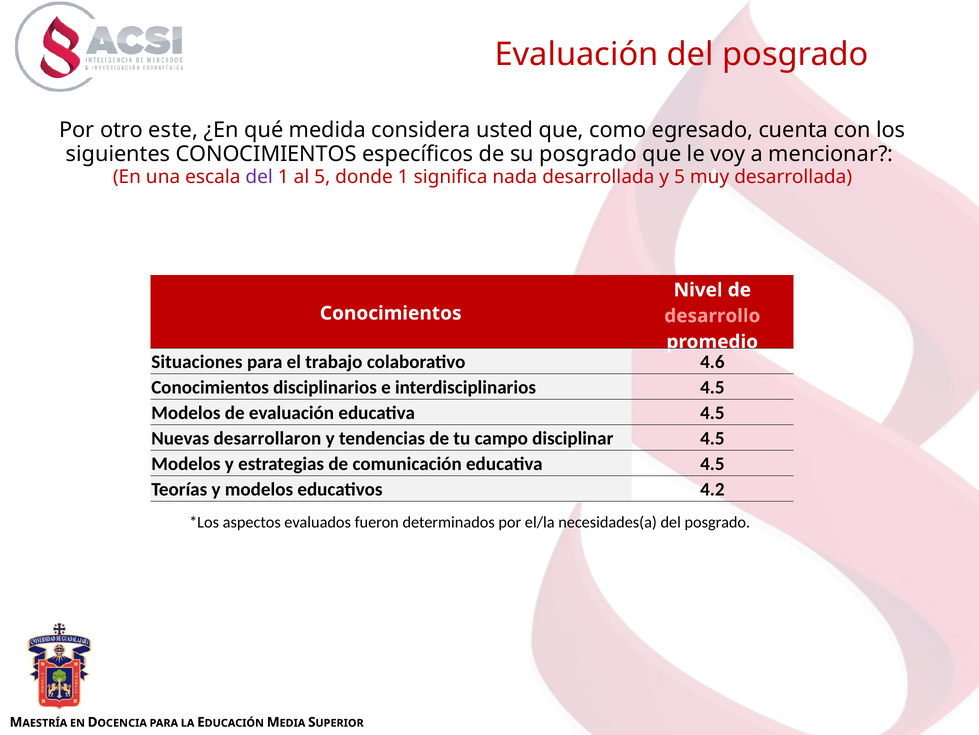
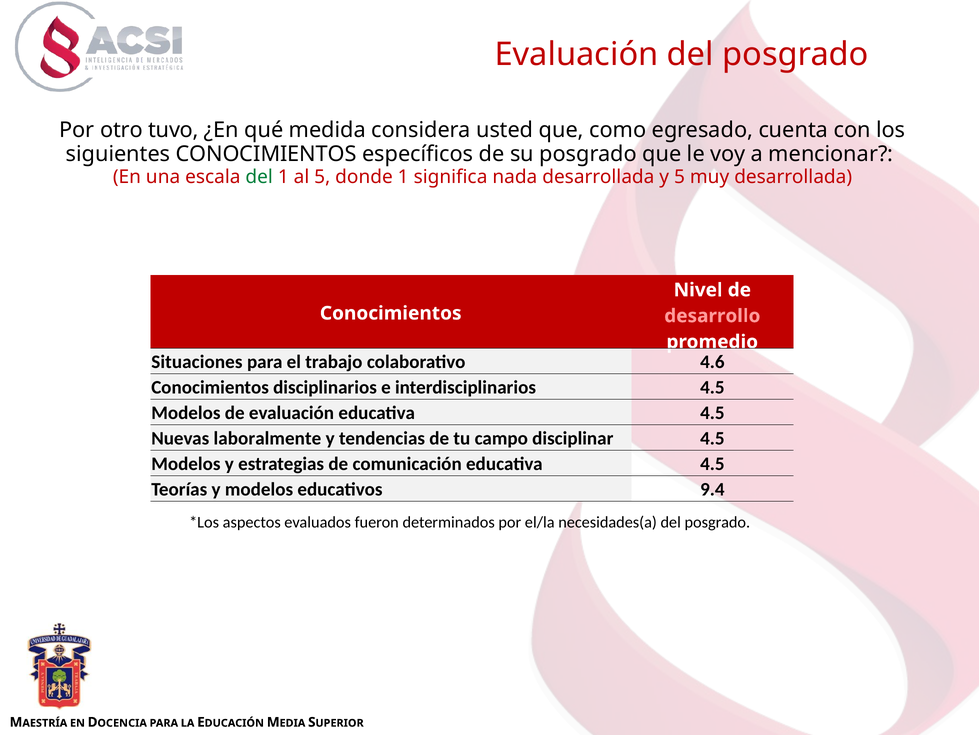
este: este -> tuvo
del at (259, 177) colour: purple -> green
desarrollaron: desarrollaron -> laboralmente
4.2: 4.2 -> 9.4
